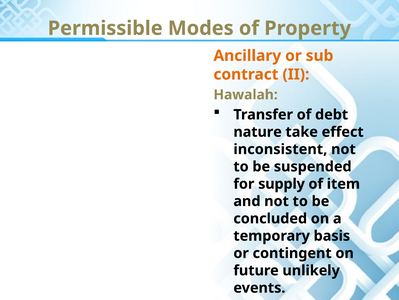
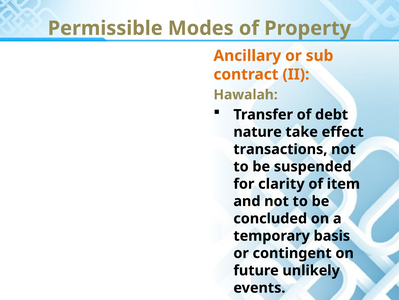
inconsistent: inconsistent -> transactions
supply: supply -> clarity
